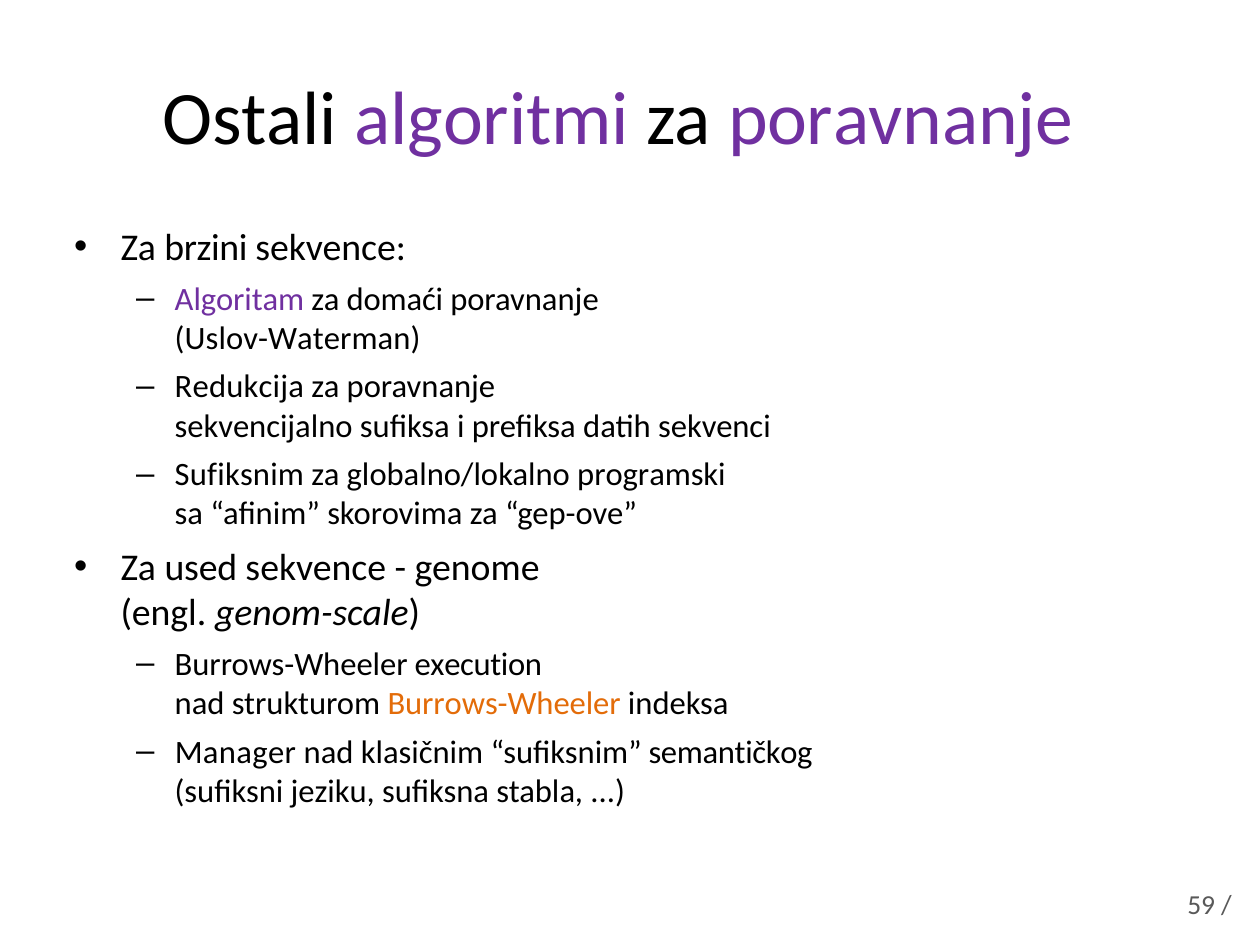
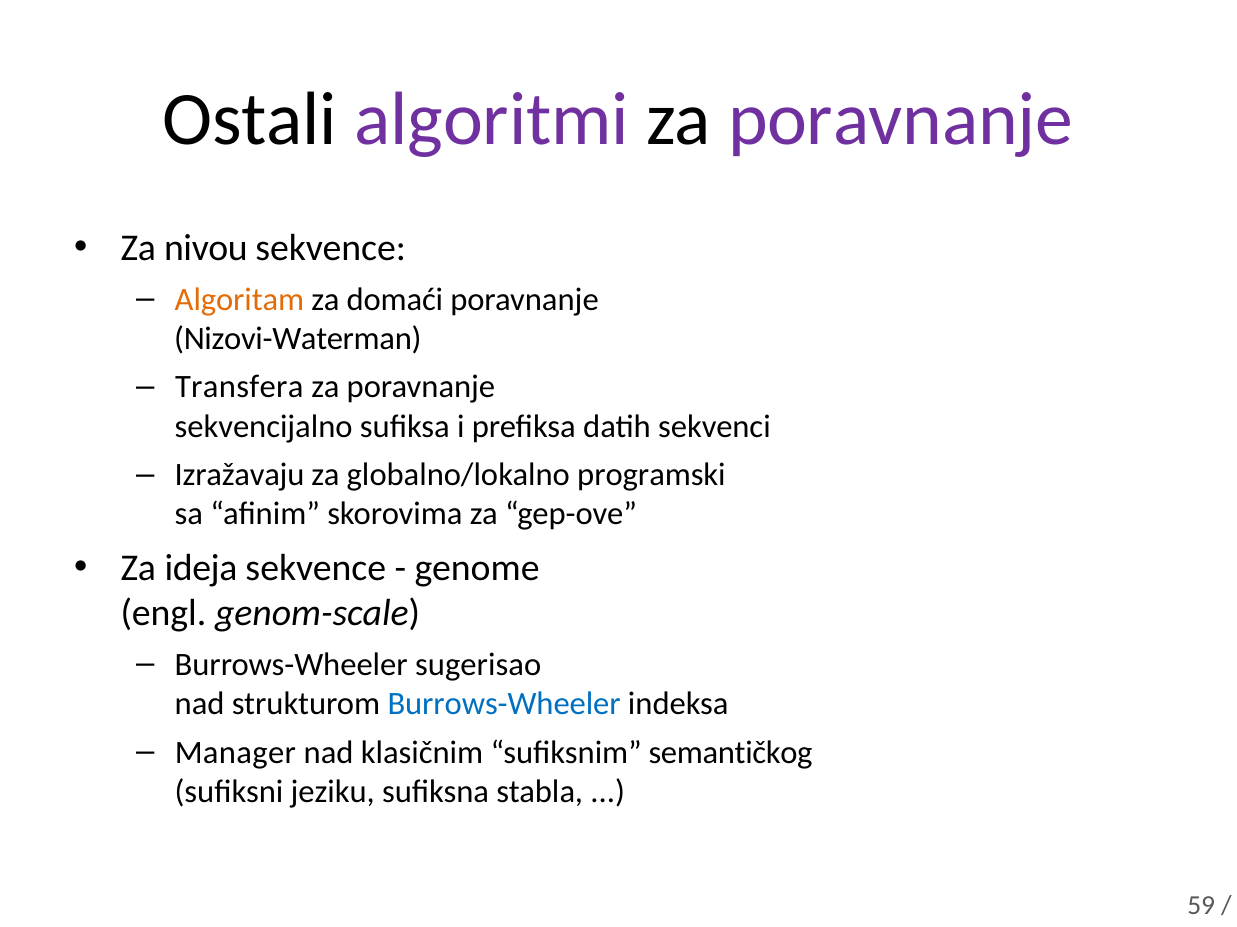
brzini: brzini -> nivou
Algoritam colour: purple -> orange
Uslov-Waterman: Uslov-Waterman -> Nizovi-Waterman
Redukcija: Redukcija -> Transfera
Sufiksnim at (239, 475): Sufiksnim -> Izražavaju
used: used -> ideja
execution: execution -> sugerisao
Burrows-Wheeler at (504, 704) colour: orange -> blue
